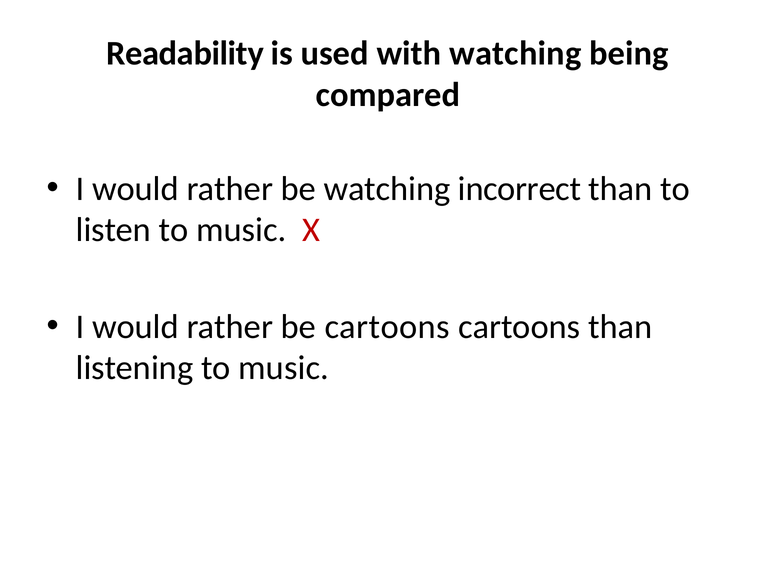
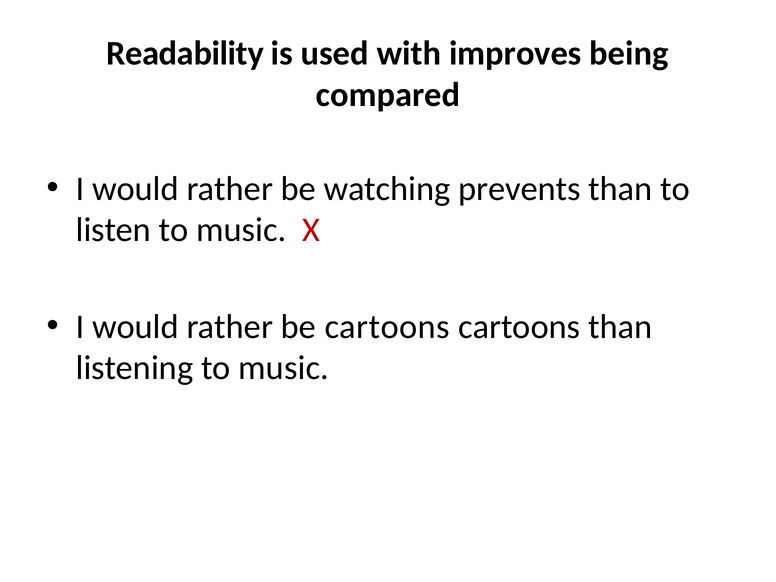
with watching: watching -> improves
incorrect: incorrect -> prevents
